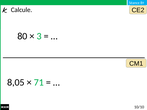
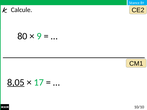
3: 3 -> 9
8,05 underline: none -> present
71: 71 -> 17
